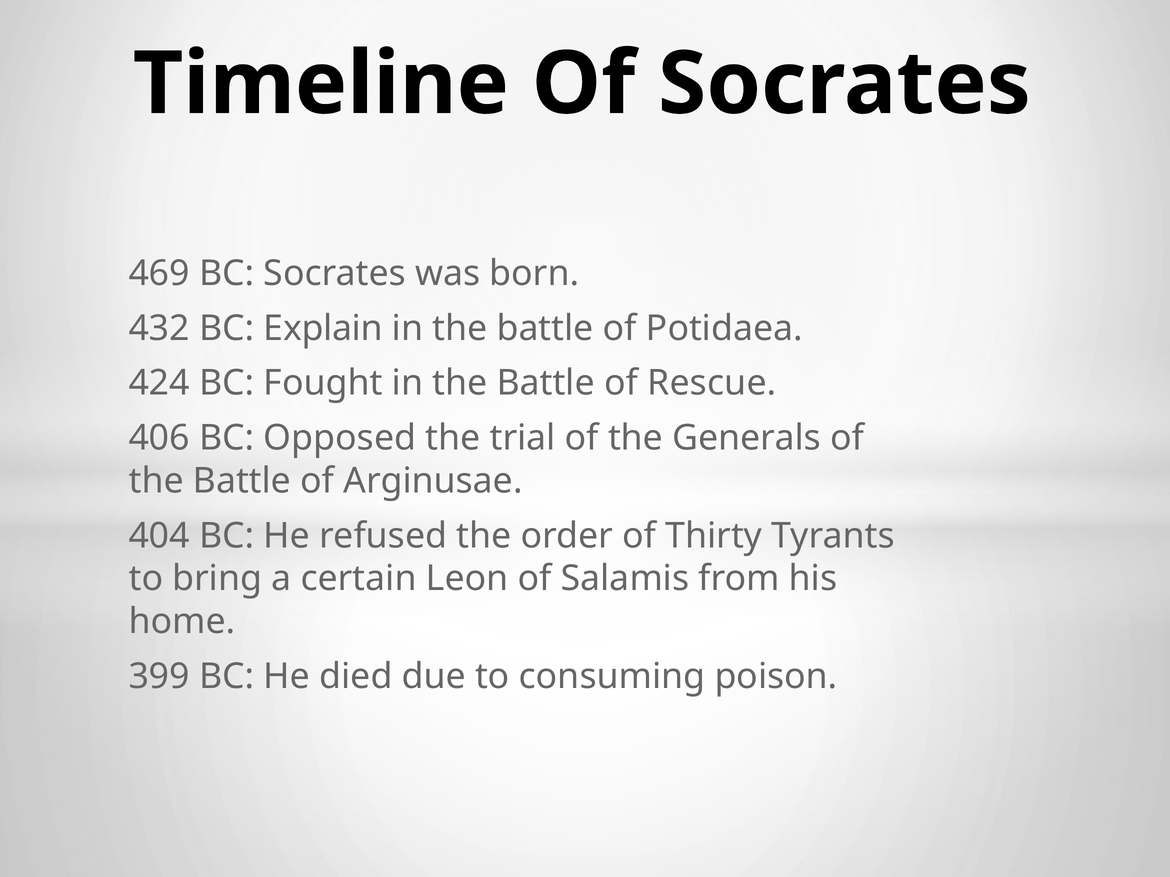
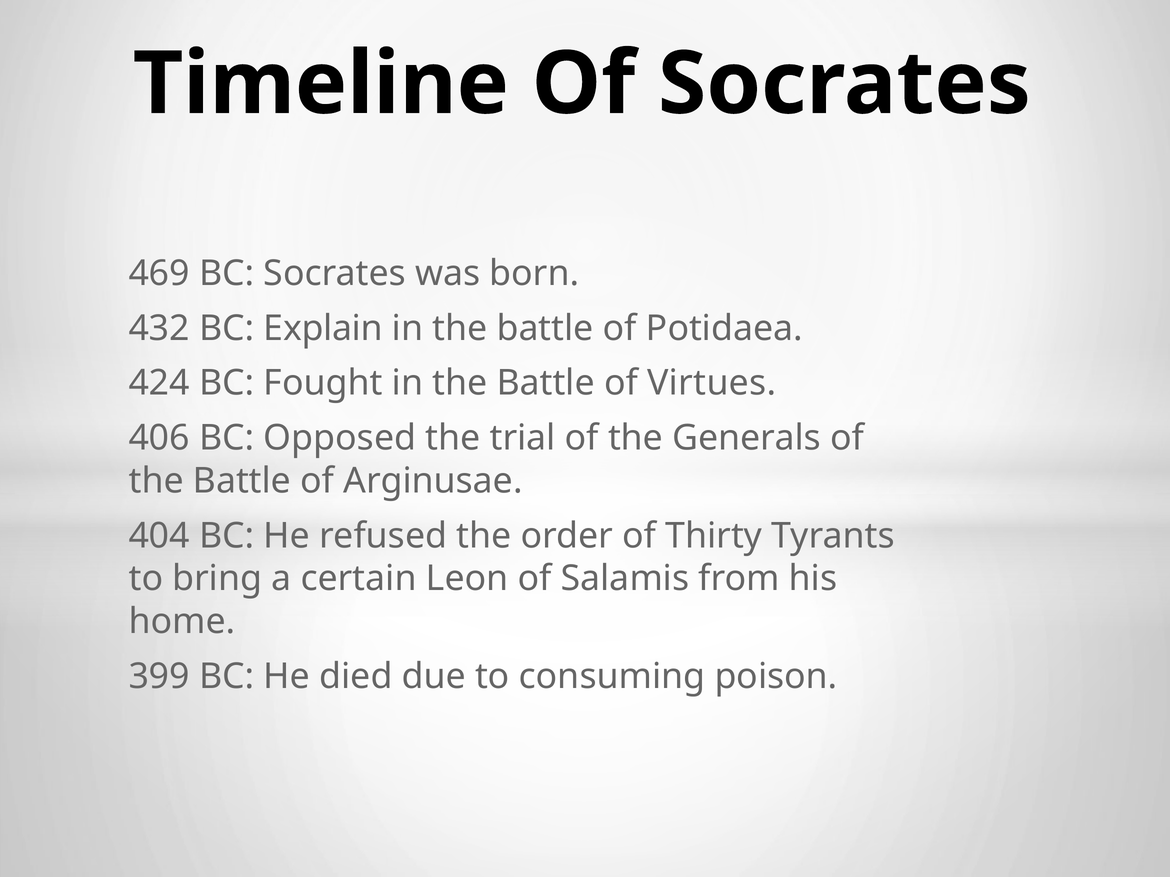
Rescue: Rescue -> Virtues
